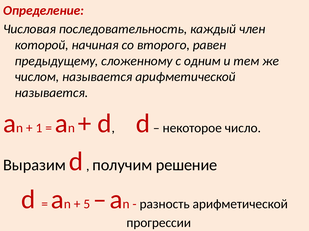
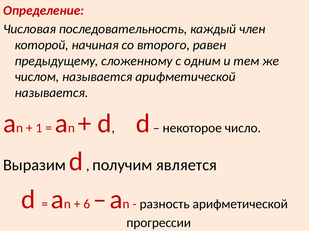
решение: решение -> является
5: 5 -> 6
